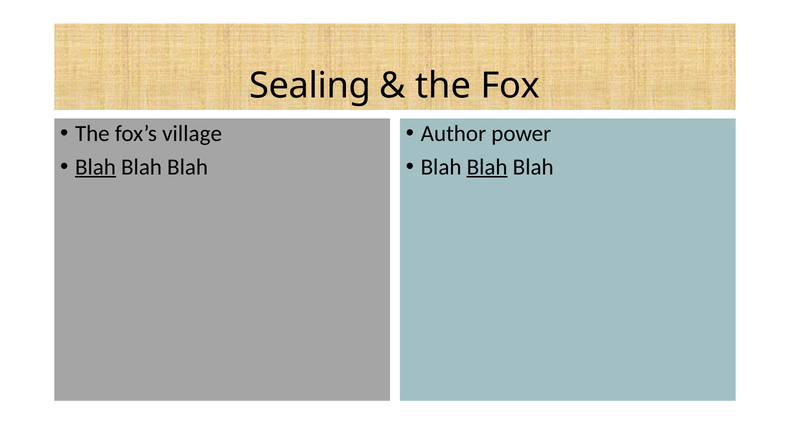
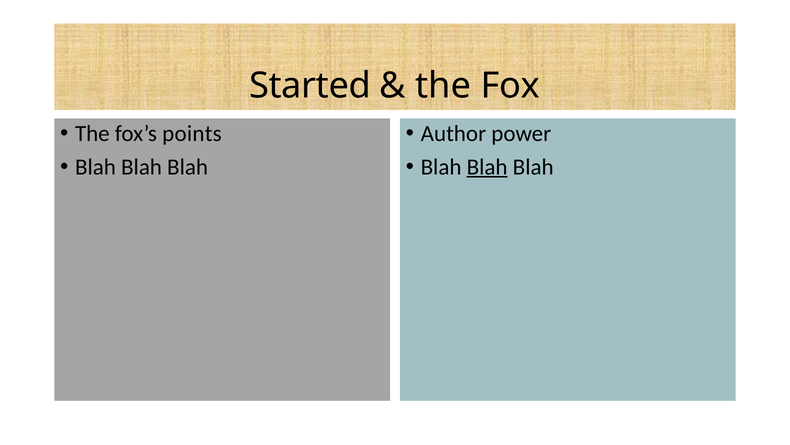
Sealing: Sealing -> Started
village: village -> points
Blah at (95, 167) underline: present -> none
